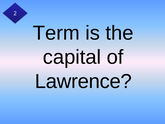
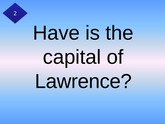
Term: Term -> Have
